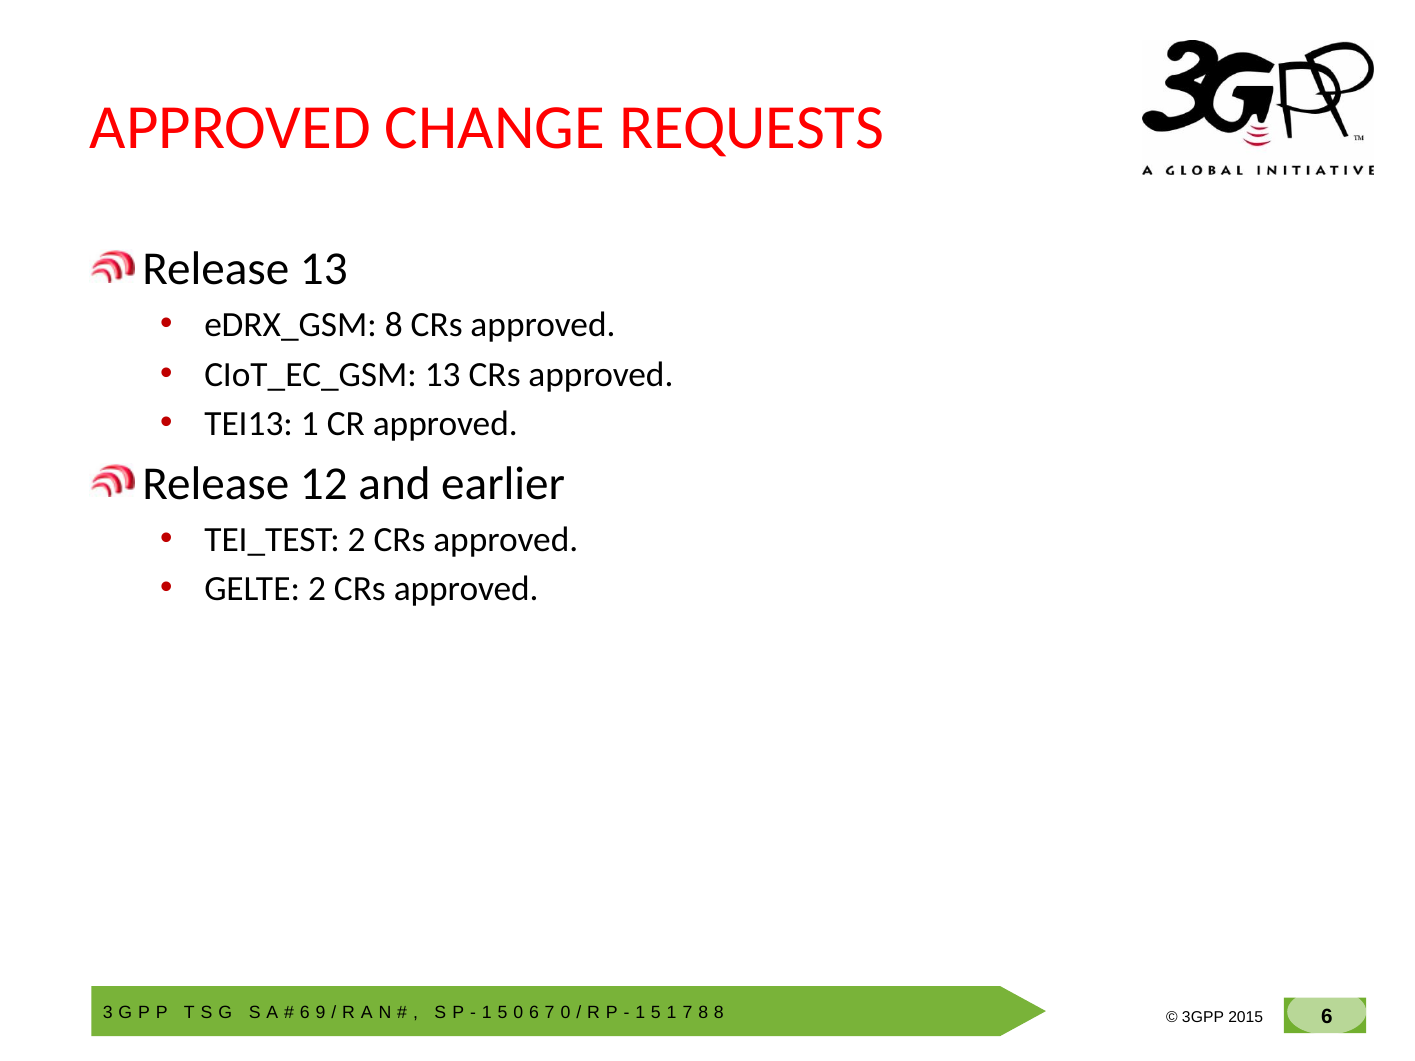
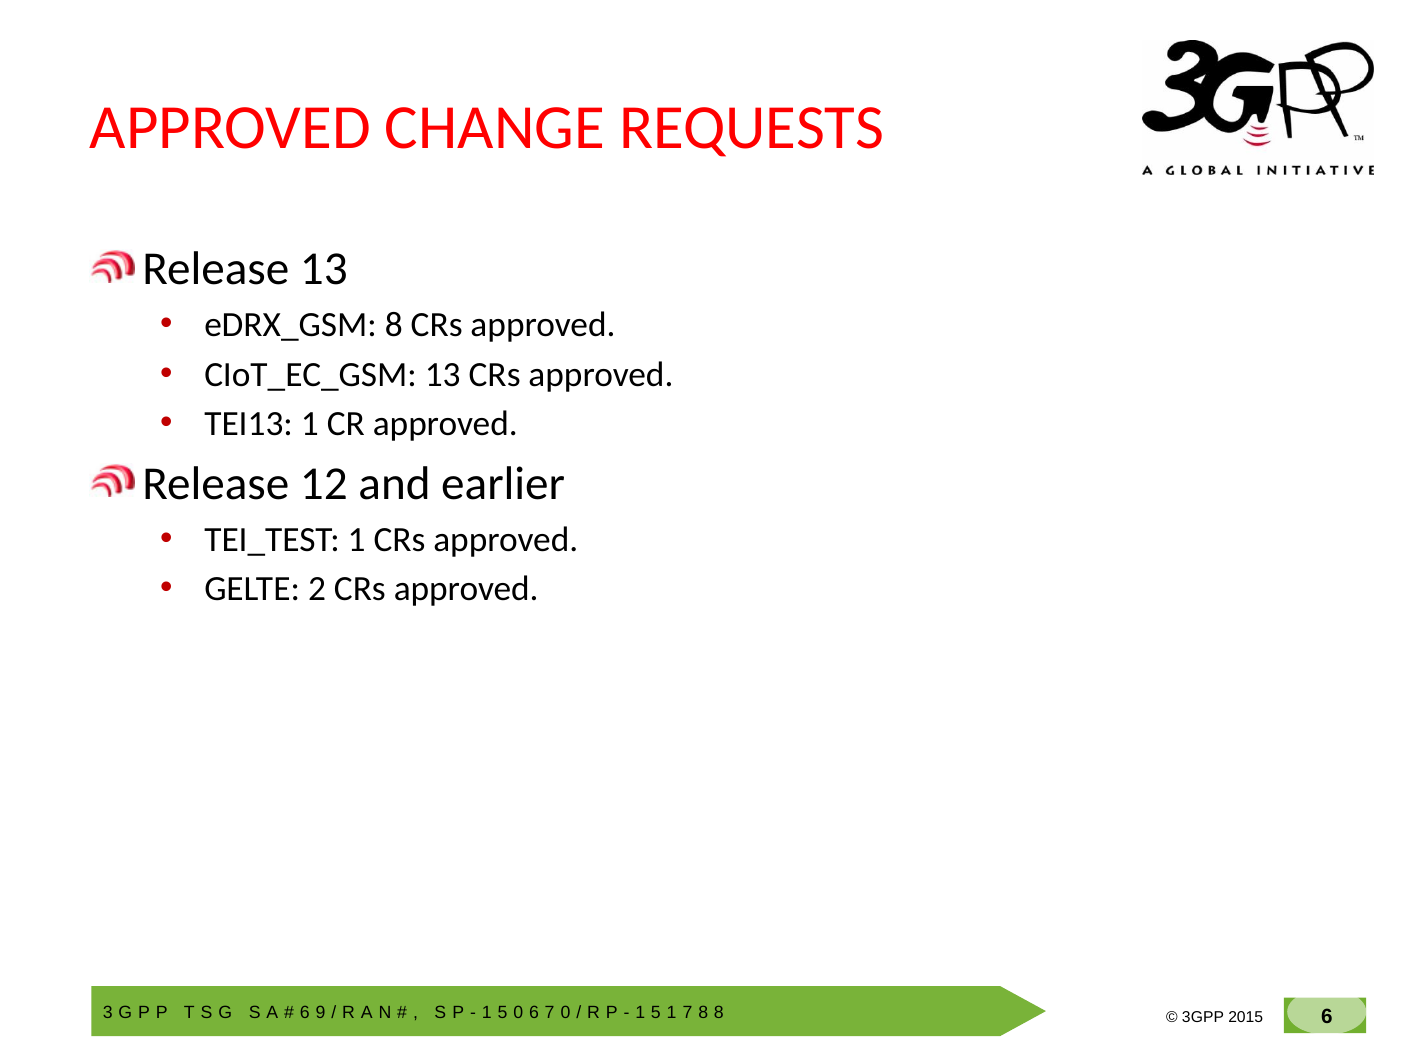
TEI_TEST 2: 2 -> 1
